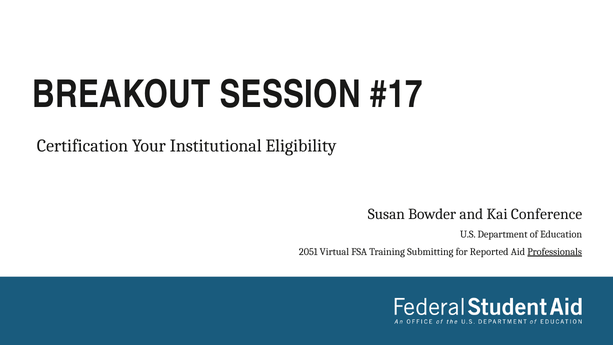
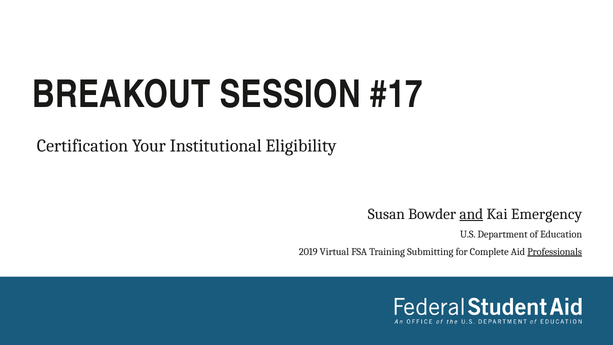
and underline: none -> present
Conference: Conference -> Emergency
2051: 2051 -> 2019
Reported: Reported -> Complete
